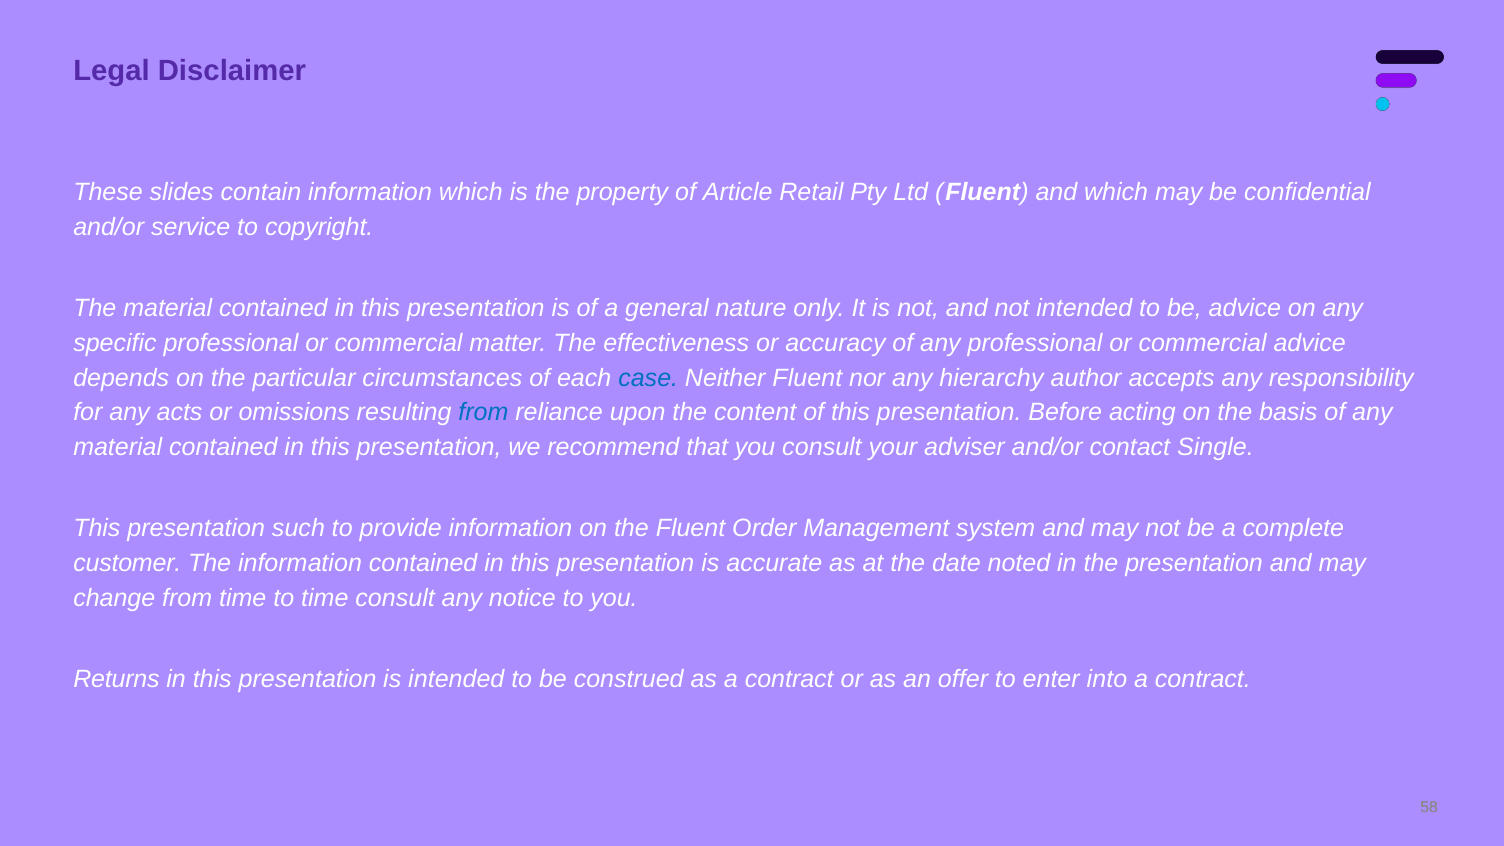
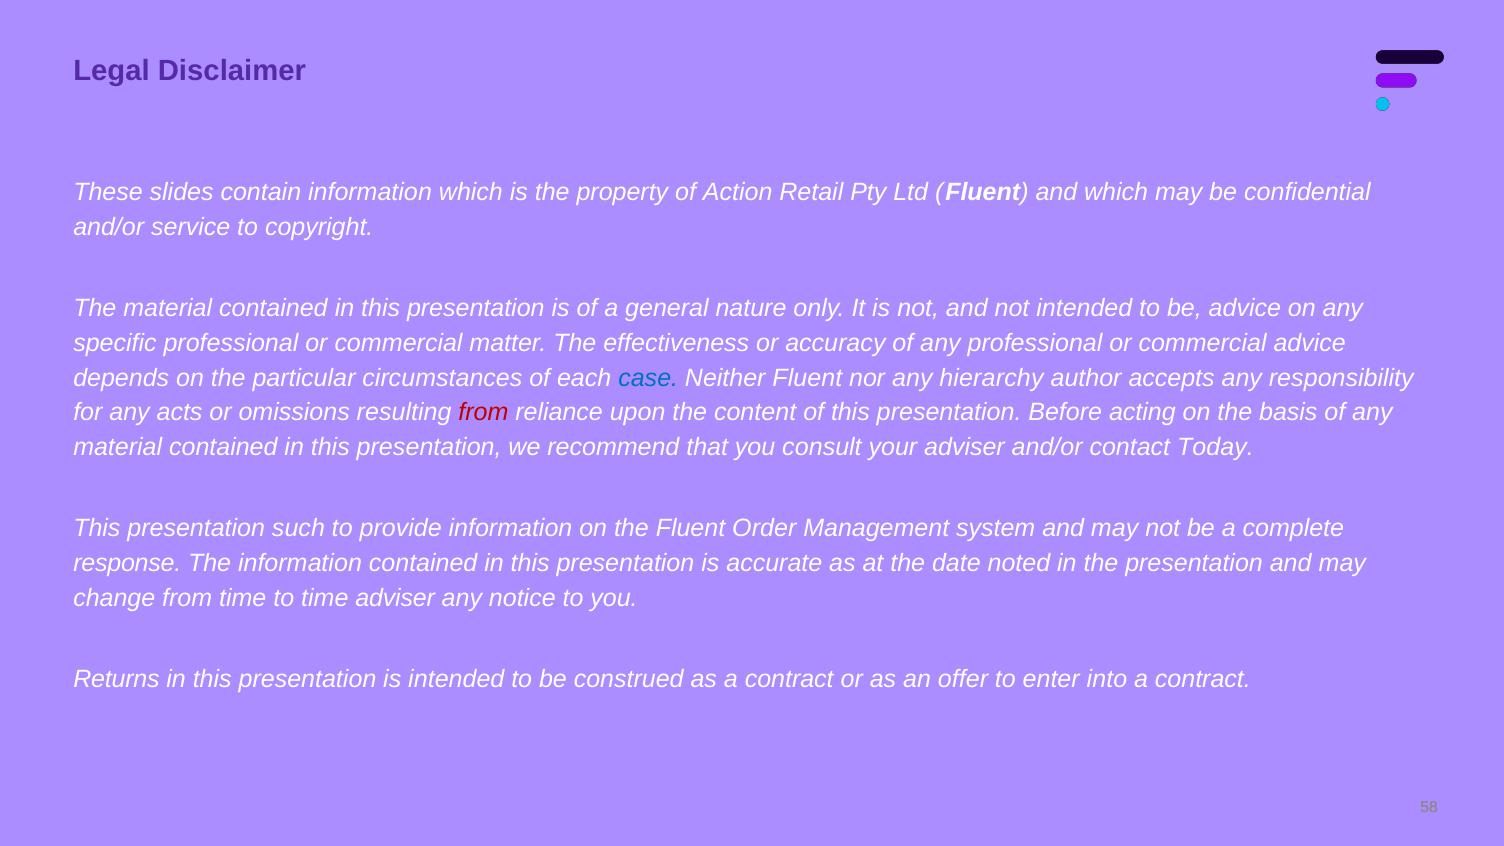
Article: Article -> Action
from at (483, 412) colour: blue -> red
Single: Single -> Today
customer: customer -> response
time consult: consult -> adviser
